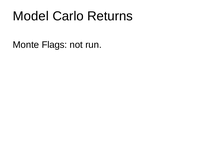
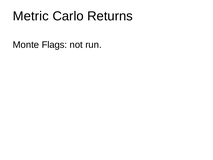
Model: Model -> Metric
